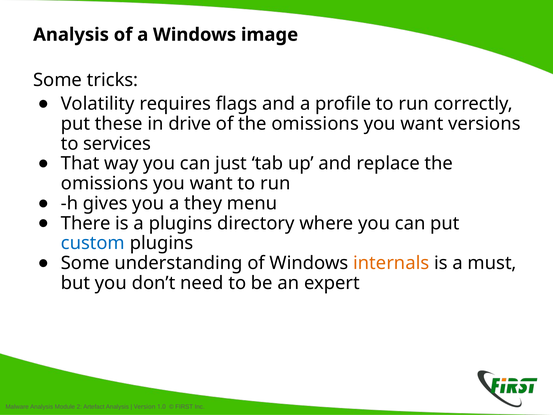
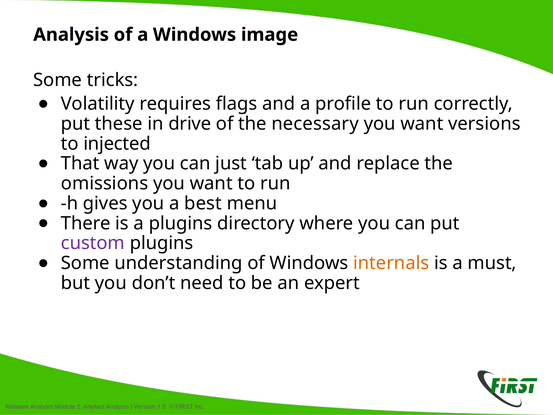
of the omissions: omissions -> necessary
services: services -> injected
they: they -> best
custom colour: blue -> purple
